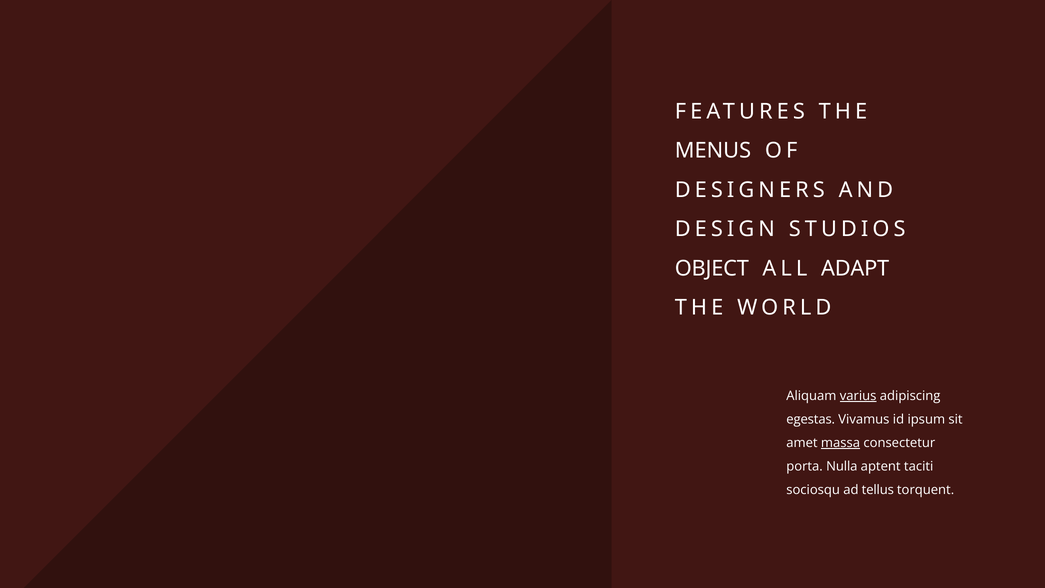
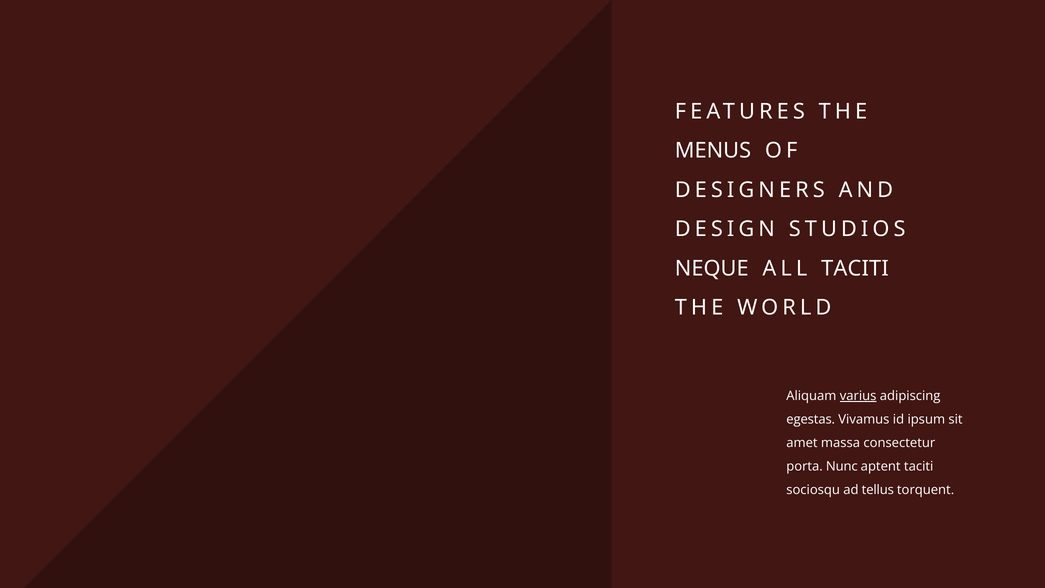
OBJECT: OBJECT -> NEQUE
ALL ADAPT: ADAPT -> TACITI
massa underline: present -> none
Nulla: Nulla -> Nunc
